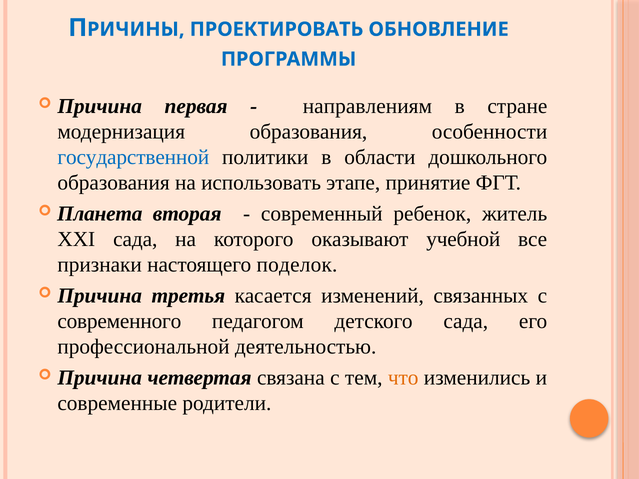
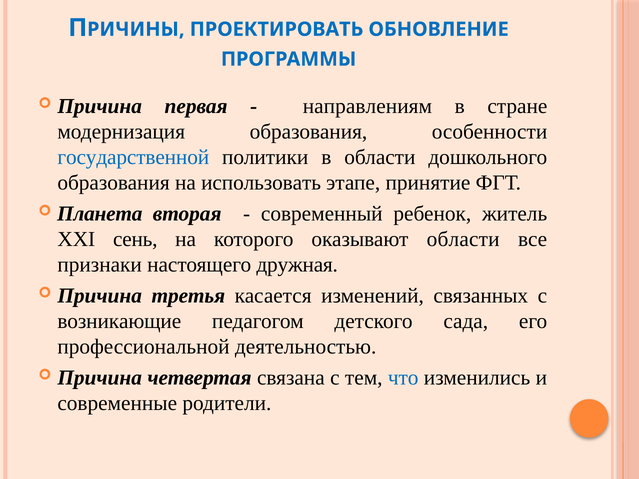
XXI сада: сада -> сень
оказывают учебной: учебной -> области
поделок: поделок -> дружная
современного: современного -> возникающие
что colour: orange -> blue
